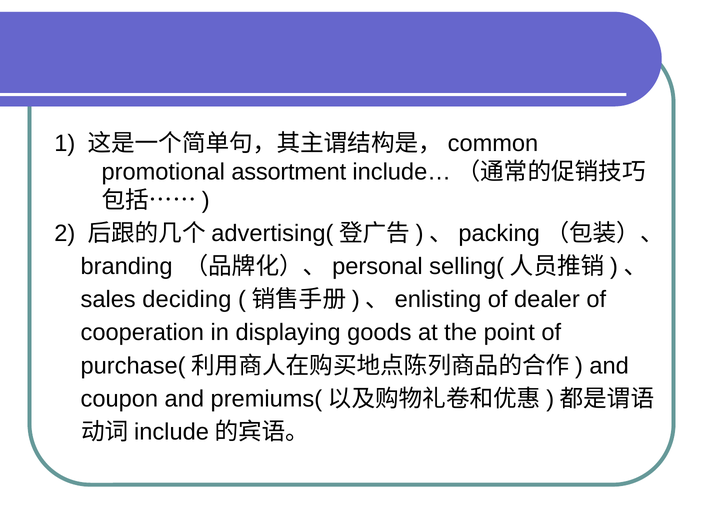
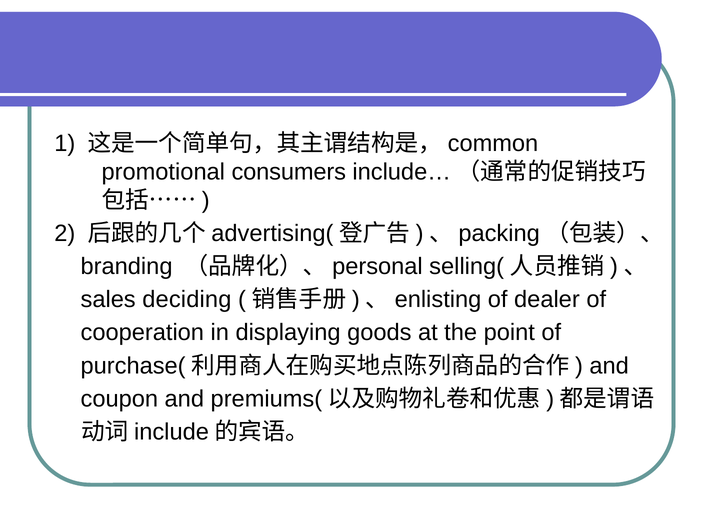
assortment: assortment -> consumers
